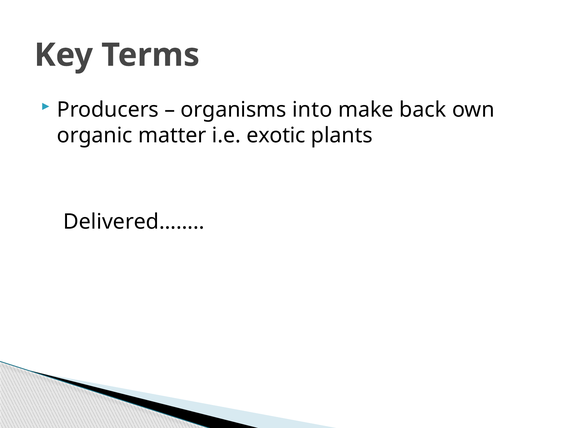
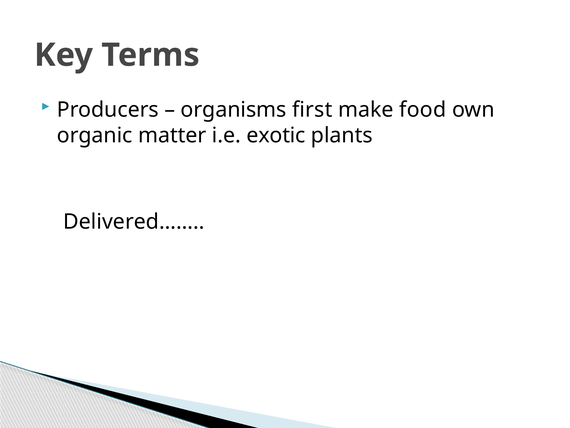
into: into -> first
back: back -> food
